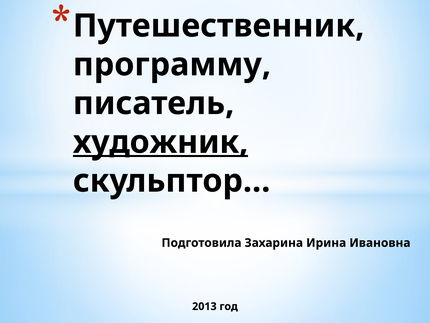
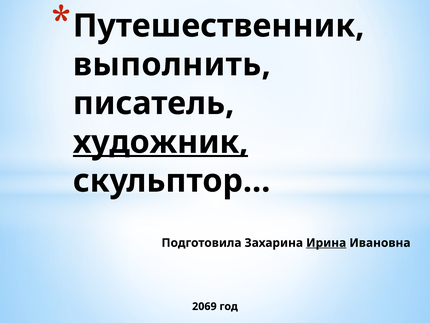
программу: программу -> выполнить
Ирина underline: none -> present
2013: 2013 -> 2069
